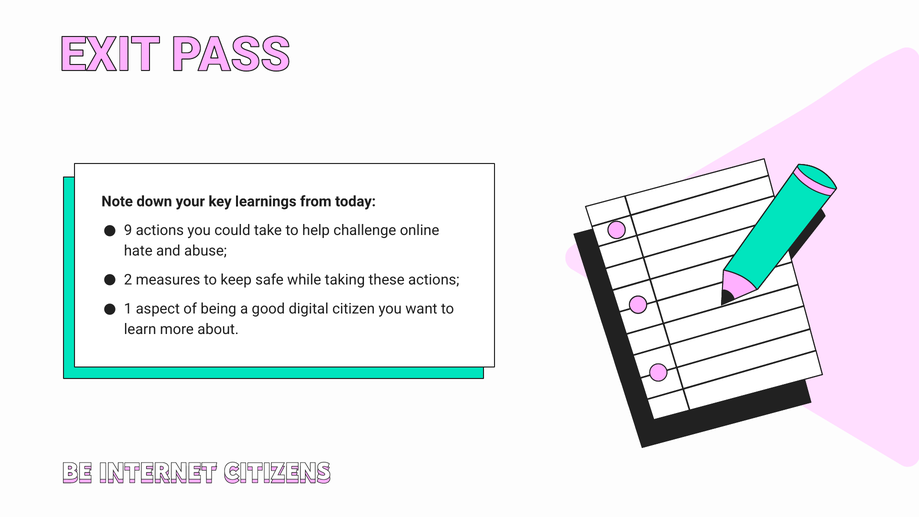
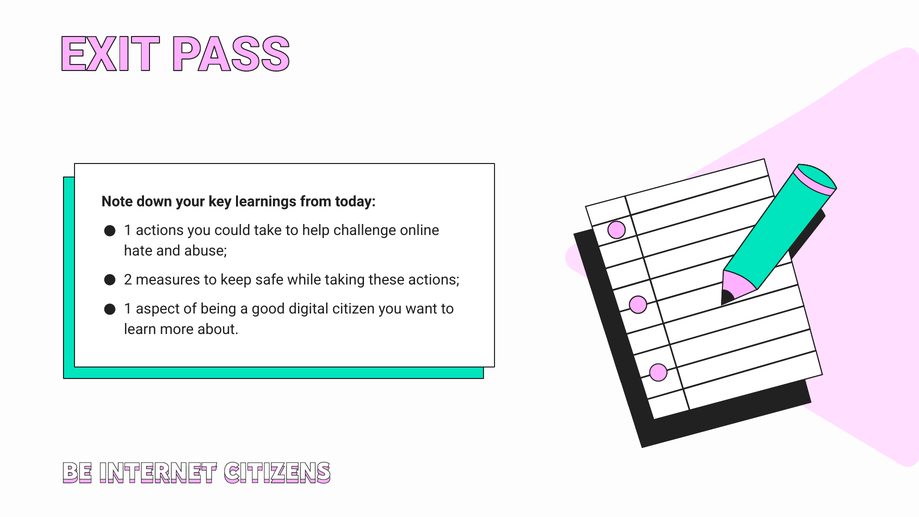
9 at (128, 231): 9 -> 1
